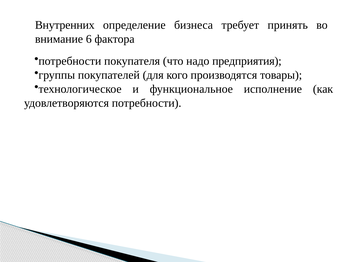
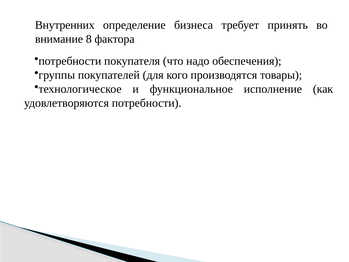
6: 6 -> 8
предприятия: предприятия -> обеспечения
